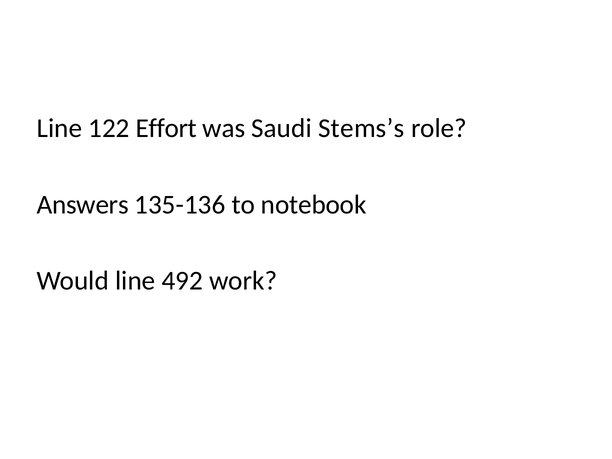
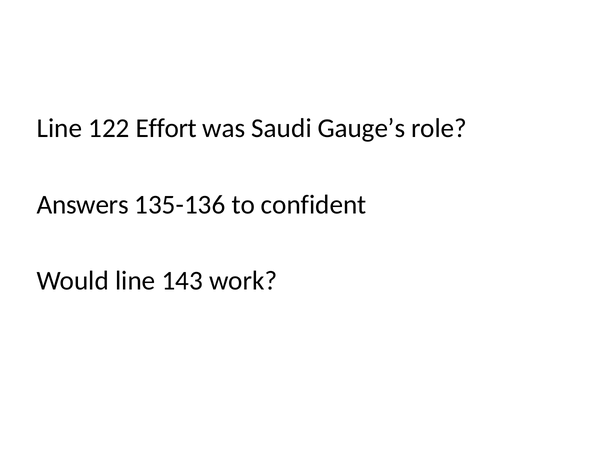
Stems’s: Stems’s -> Gauge’s
notebook: notebook -> confident
492: 492 -> 143
